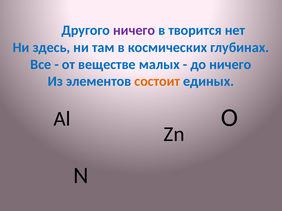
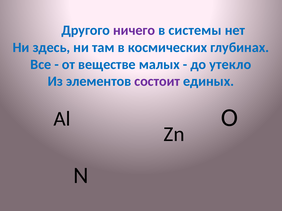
творится: творится -> системы
до ничего: ничего -> утекло
состоит colour: orange -> purple
